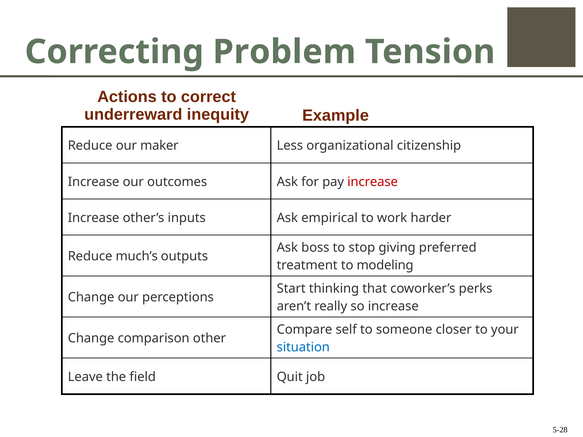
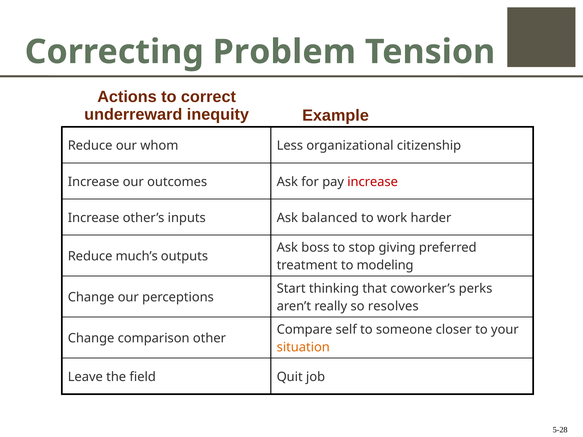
maker: maker -> whom
empirical: empirical -> balanced
so increase: increase -> resolves
situation colour: blue -> orange
